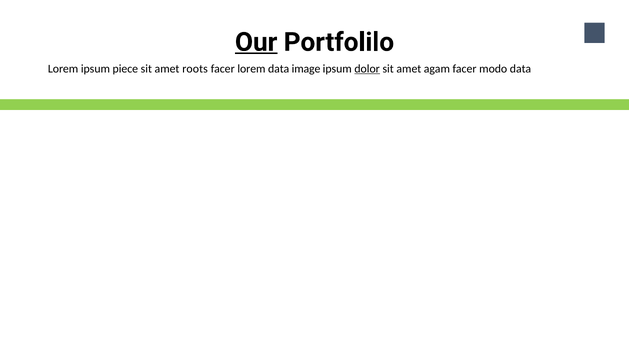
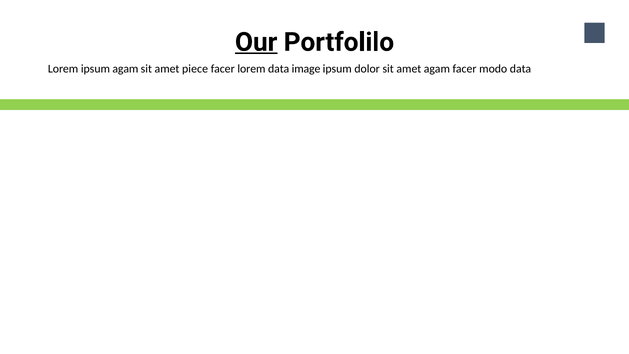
ipsum piece: piece -> agam
roots: roots -> piece
dolor underline: present -> none
